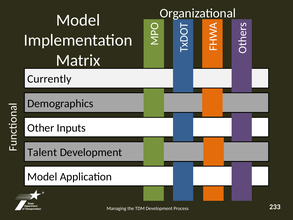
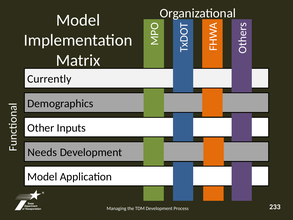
Talent: Talent -> Needs
